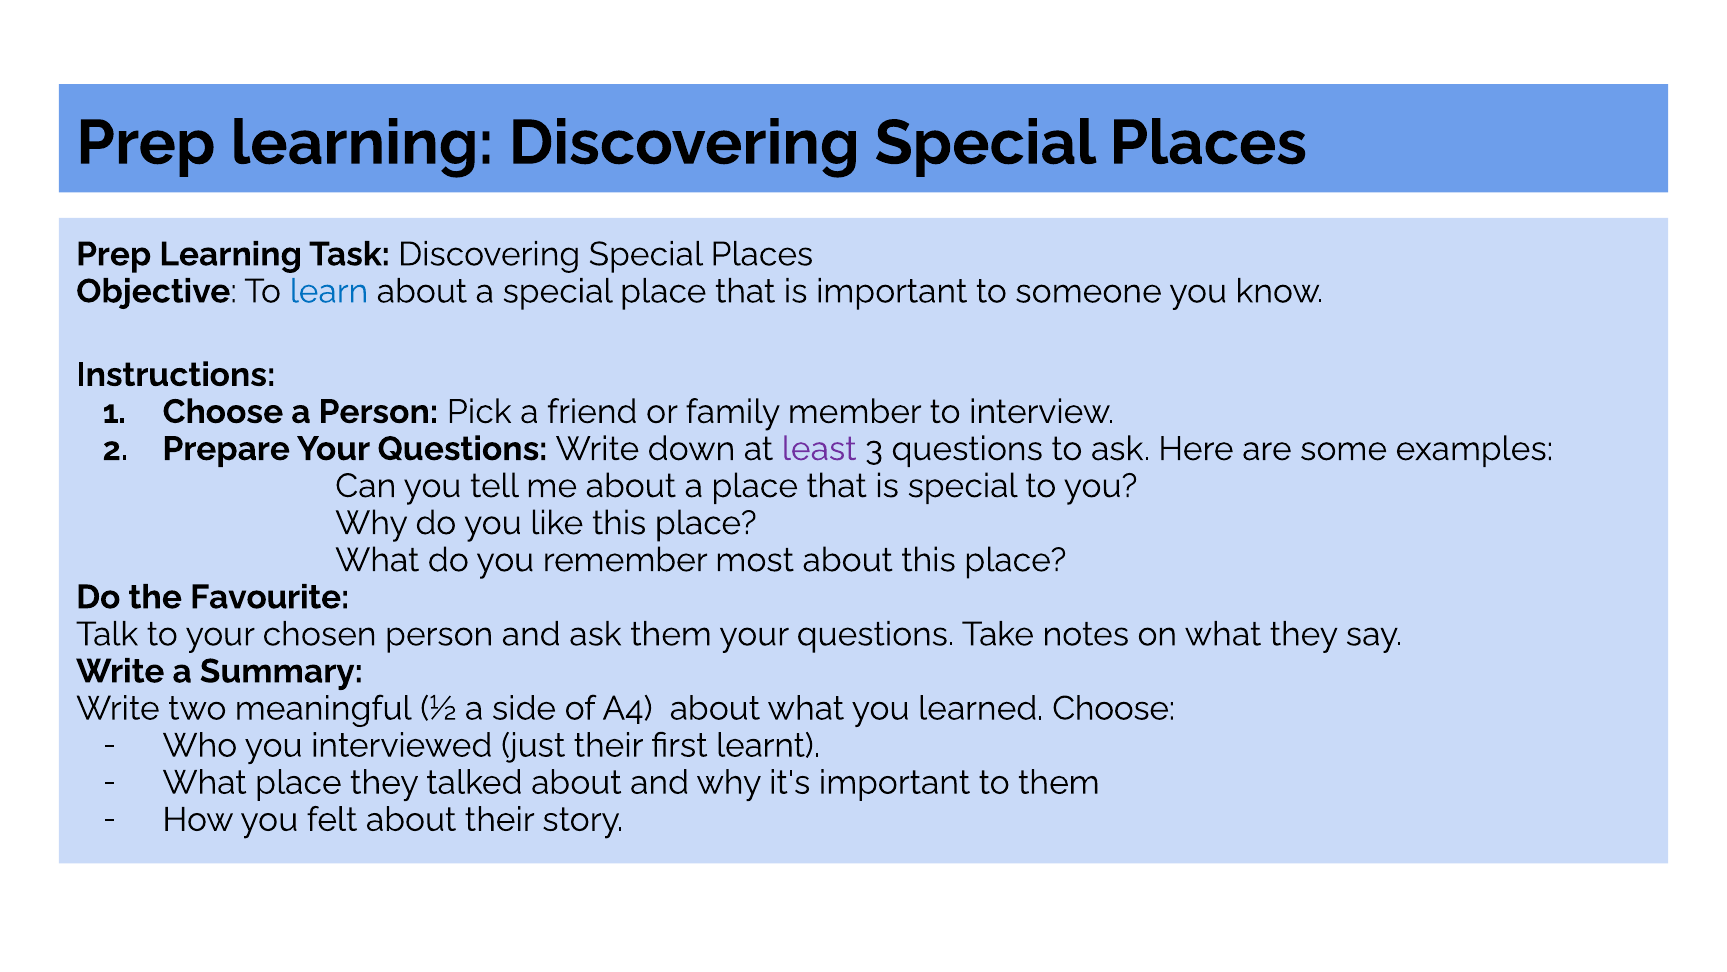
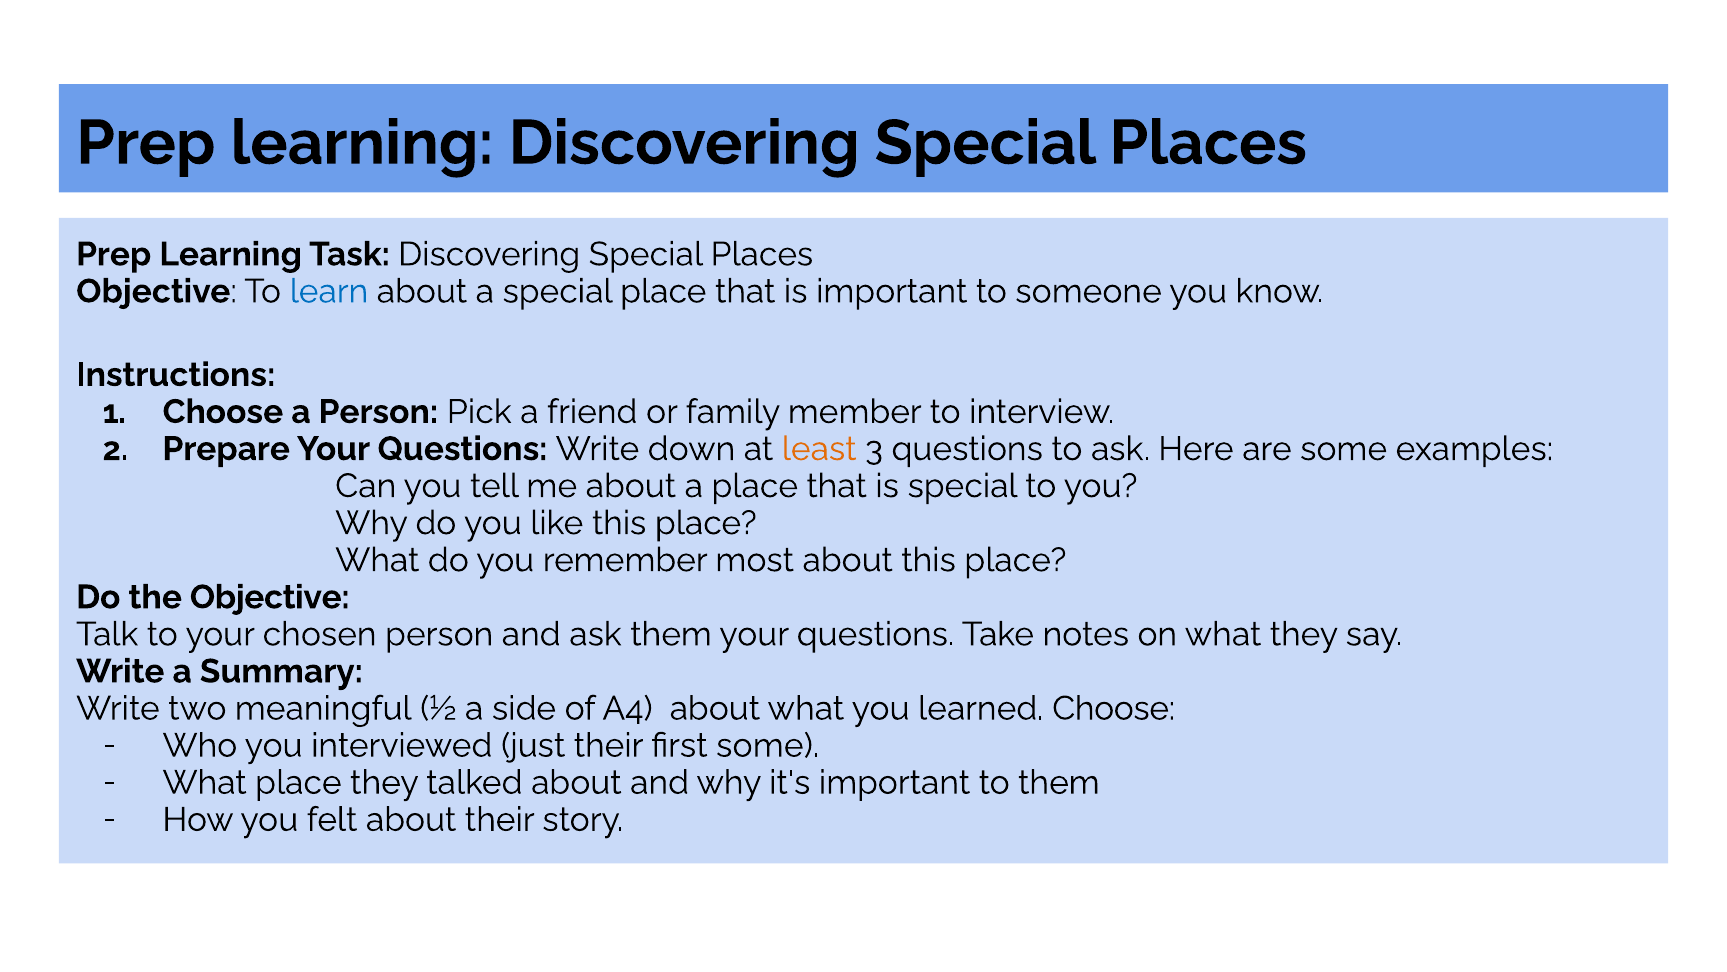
least colour: purple -> orange
the Favourite: Favourite -> Objective
first learnt: learnt -> some
